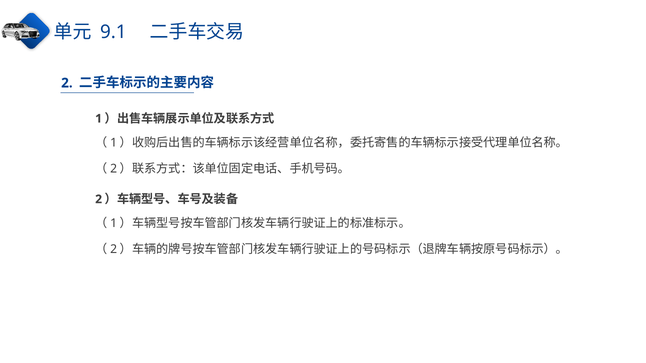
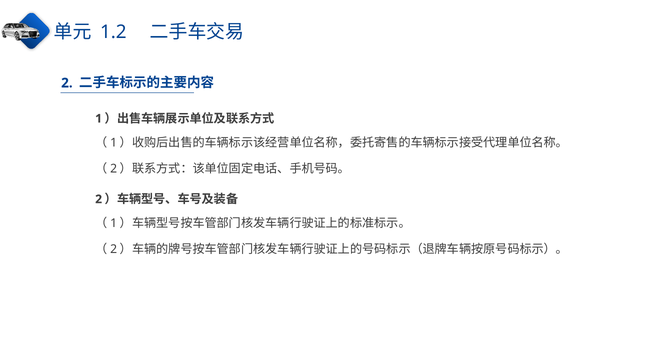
9.1: 9.1 -> 1.2
